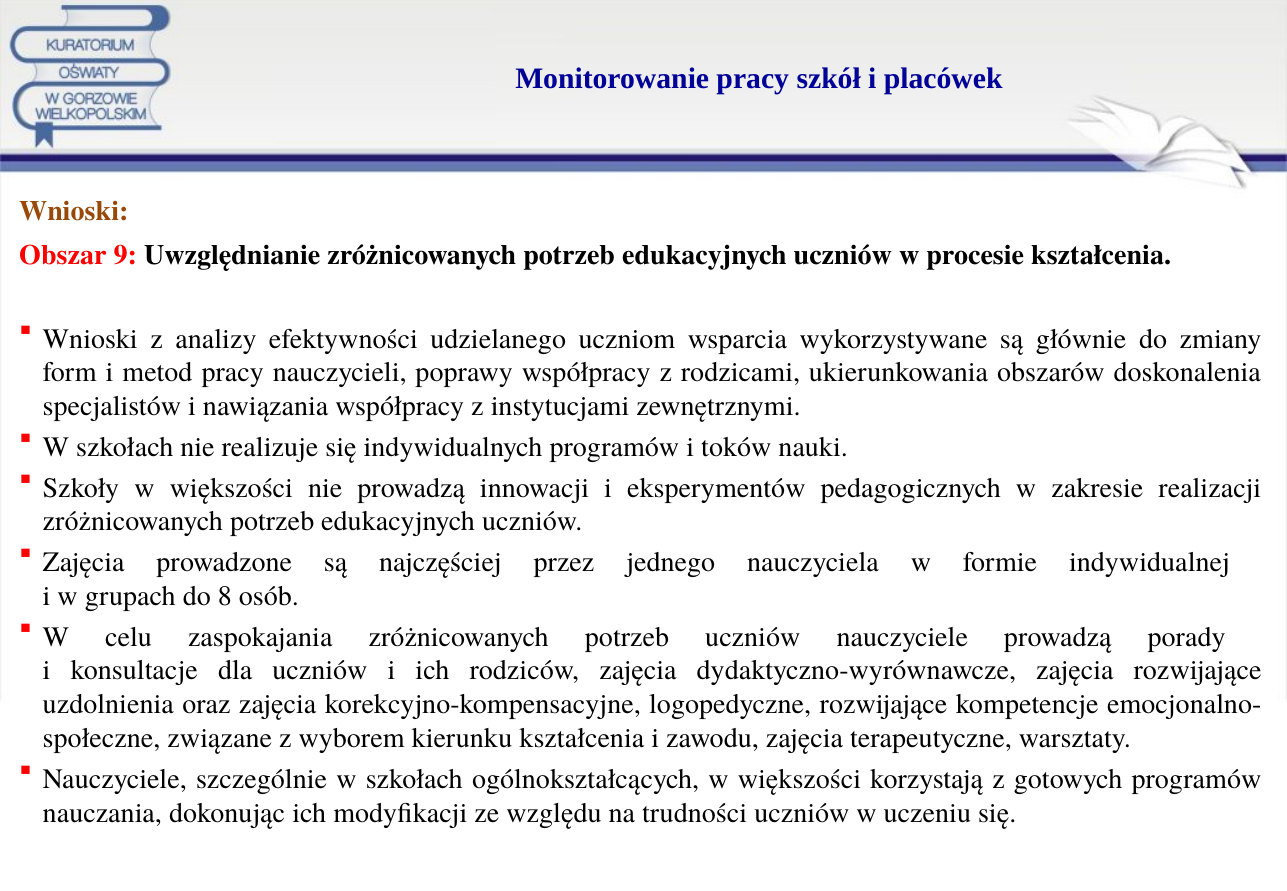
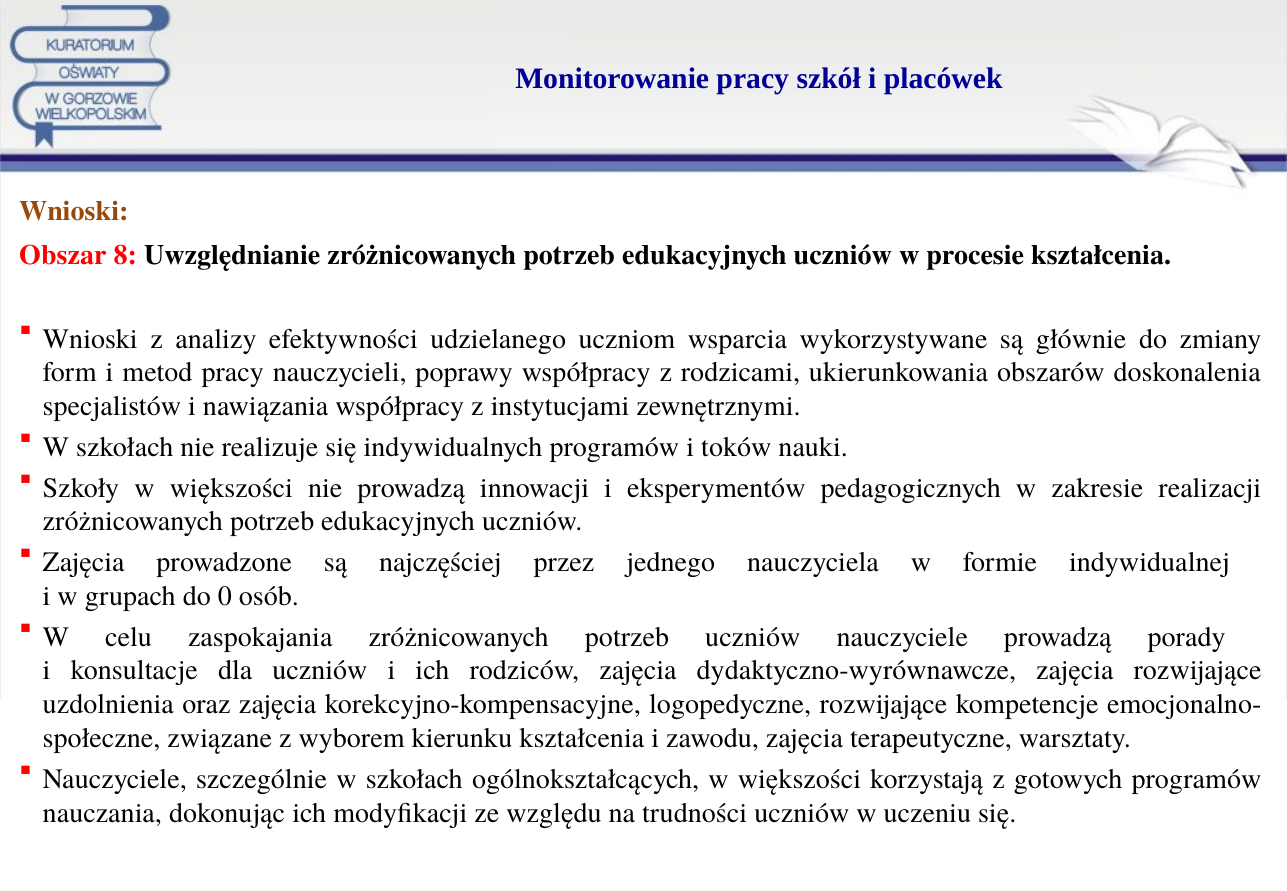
9: 9 -> 8
8: 8 -> 0
